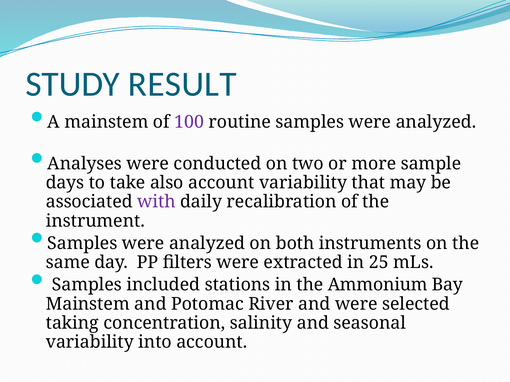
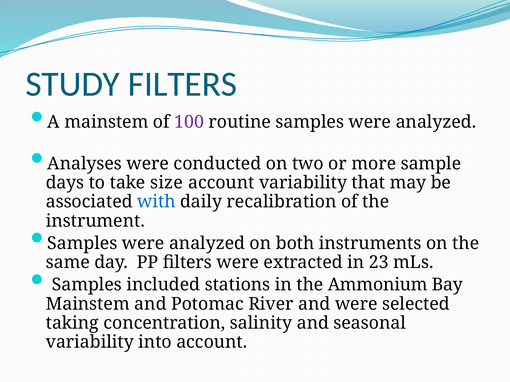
STUDY RESULT: RESULT -> FILTERS
also: also -> size
with colour: purple -> blue
25: 25 -> 23
